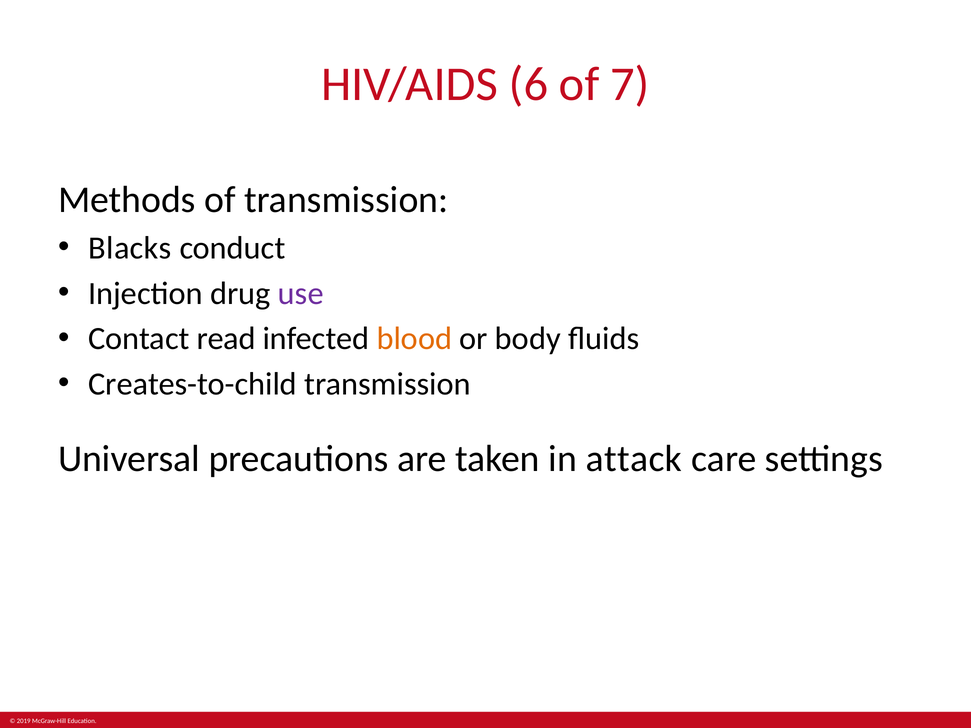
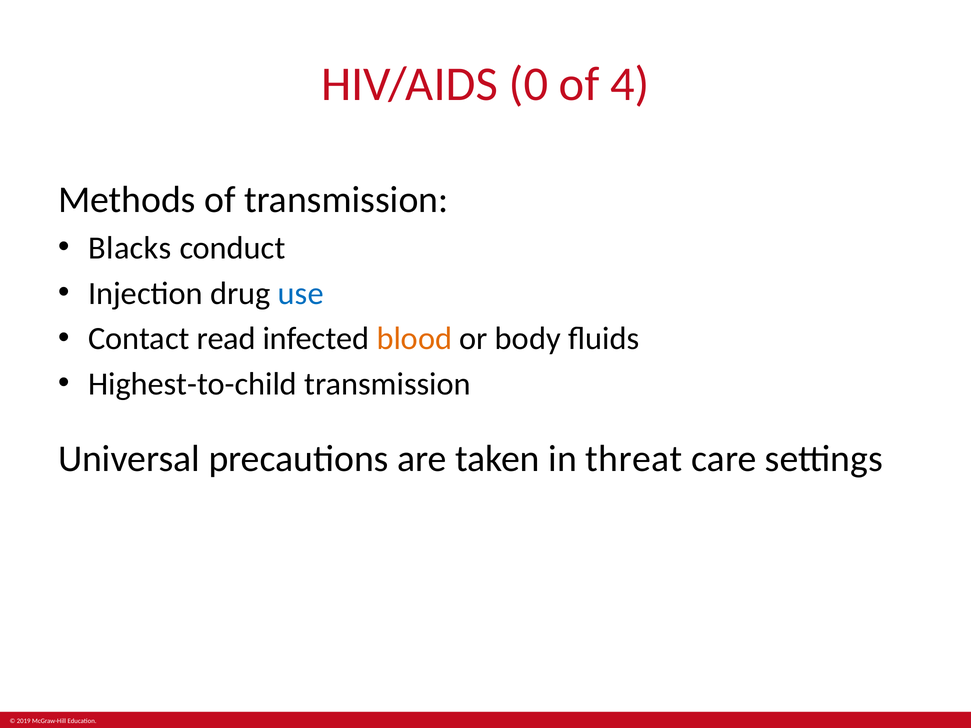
6: 6 -> 0
7: 7 -> 4
use colour: purple -> blue
Creates-to-child: Creates-to-child -> Highest-to-child
attack: attack -> threat
